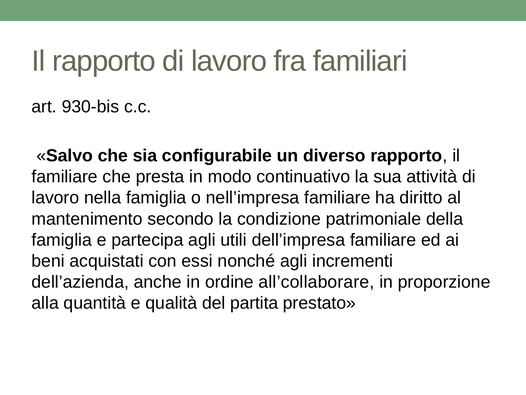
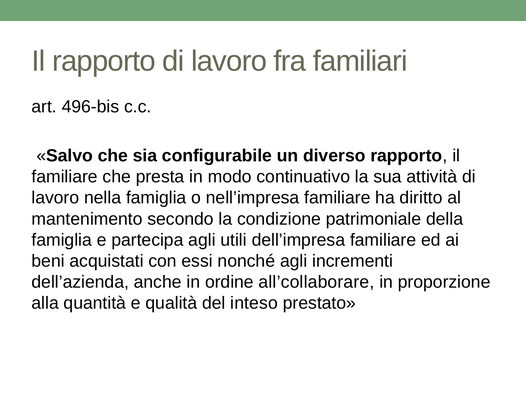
930-bis: 930-bis -> 496-bis
partita: partita -> inteso
